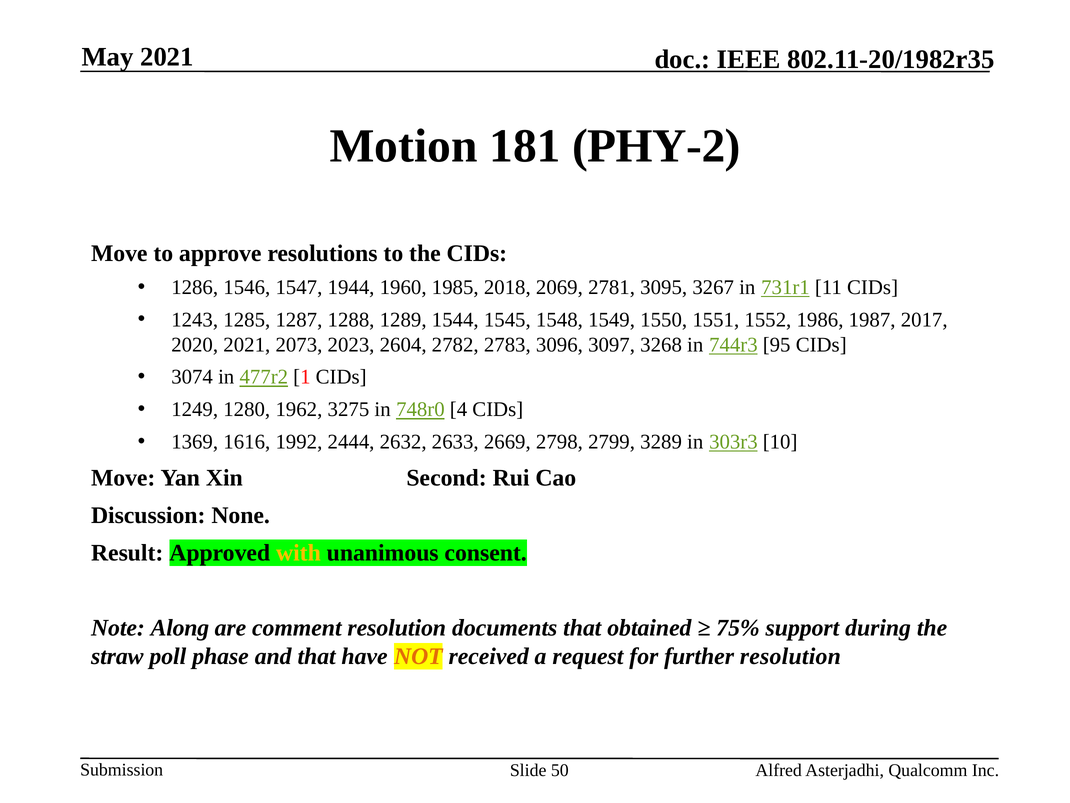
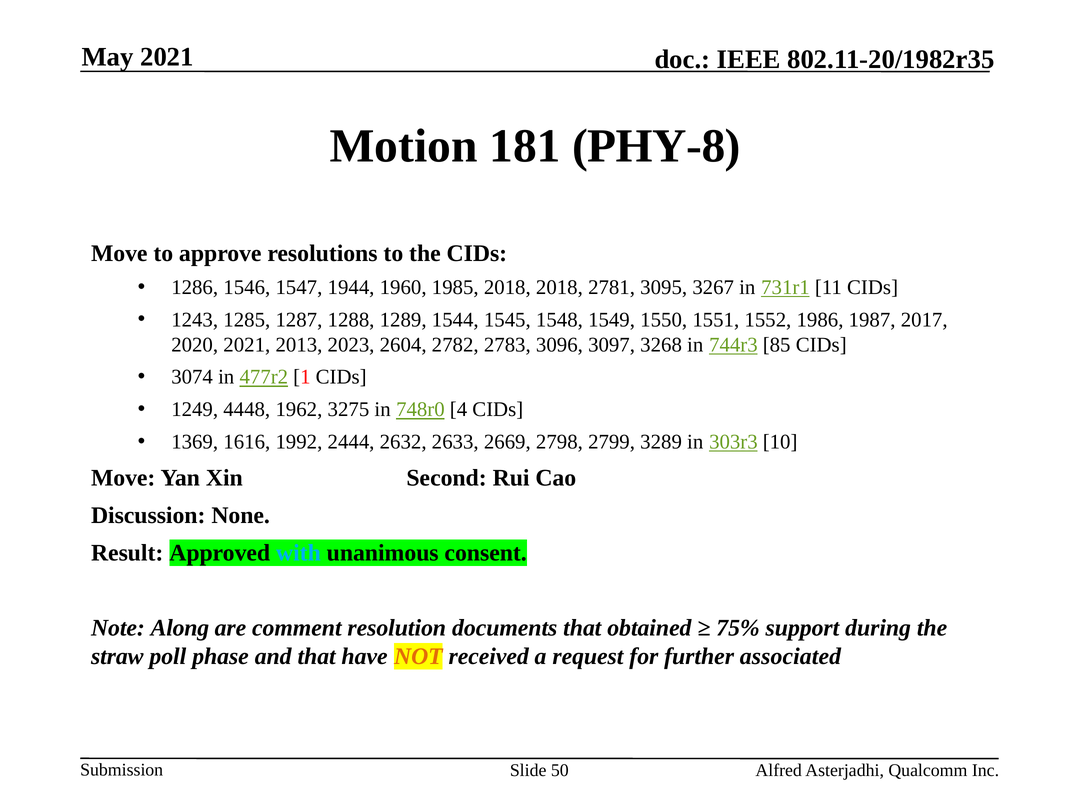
PHY-2: PHY-2 -> PHY-8
2018 2069: 2069 -> 2018
2073: 2073 -> 2013
95: 95 -> 85
1280: 1280 -> 4448
with colour: yellow -> light blue
further resolution: resolution -> associated
